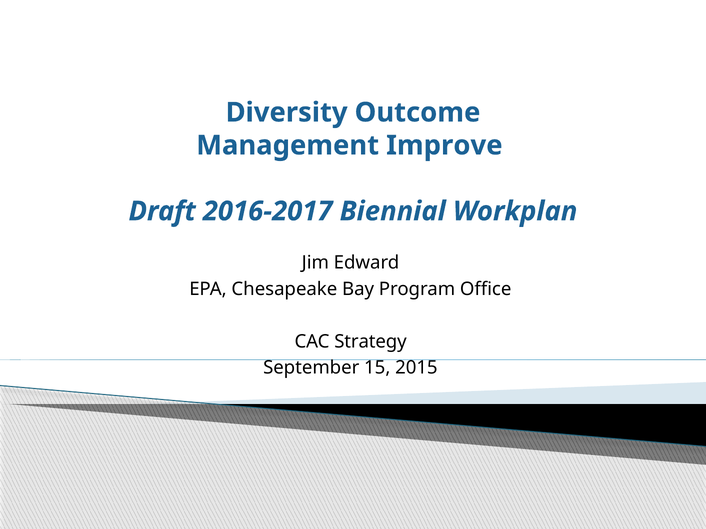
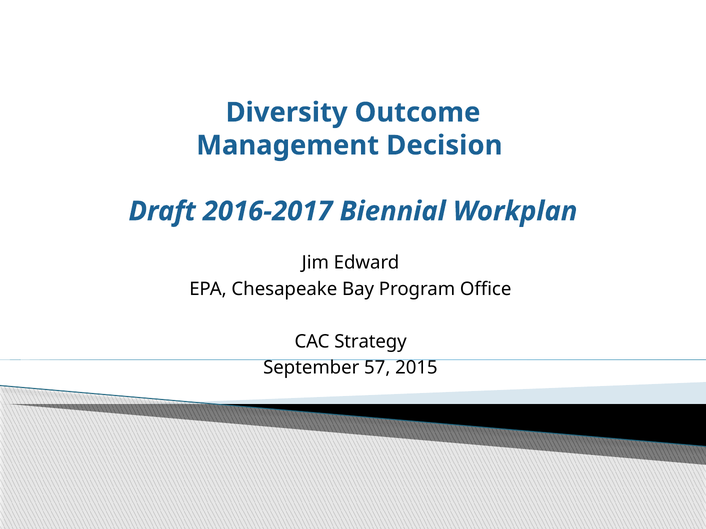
Improve: Improve -> Decision
15: 15 -> 57
